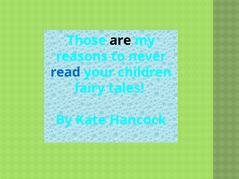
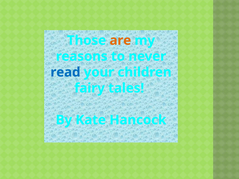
are colour: black -> orange
